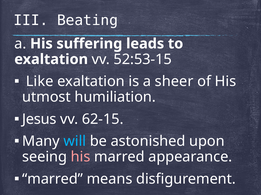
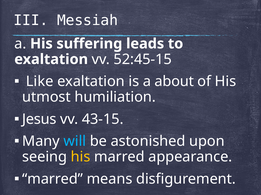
Beating: Beating -> Messiah
52:53-15: 52:53-15 -> 52:45-15
sheer: sheer -> about
62-15: 62-15 -> 43-15
his at (81, 157) colour: pink -> yellow
